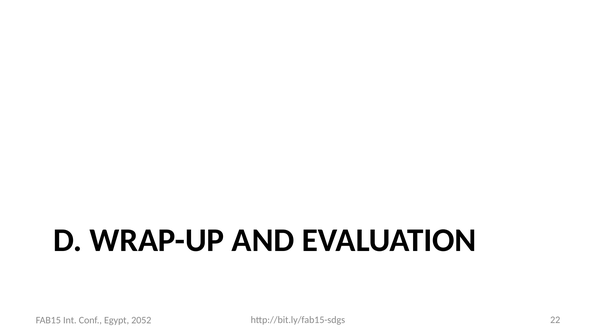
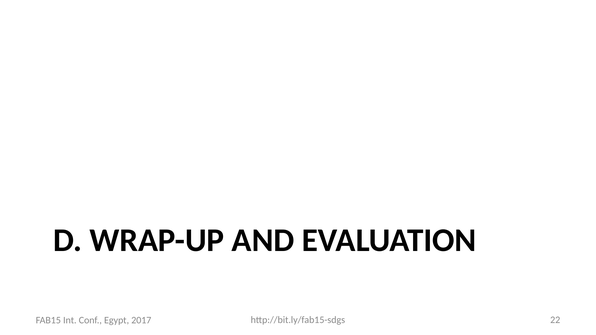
2052: 2052 -> 2017
